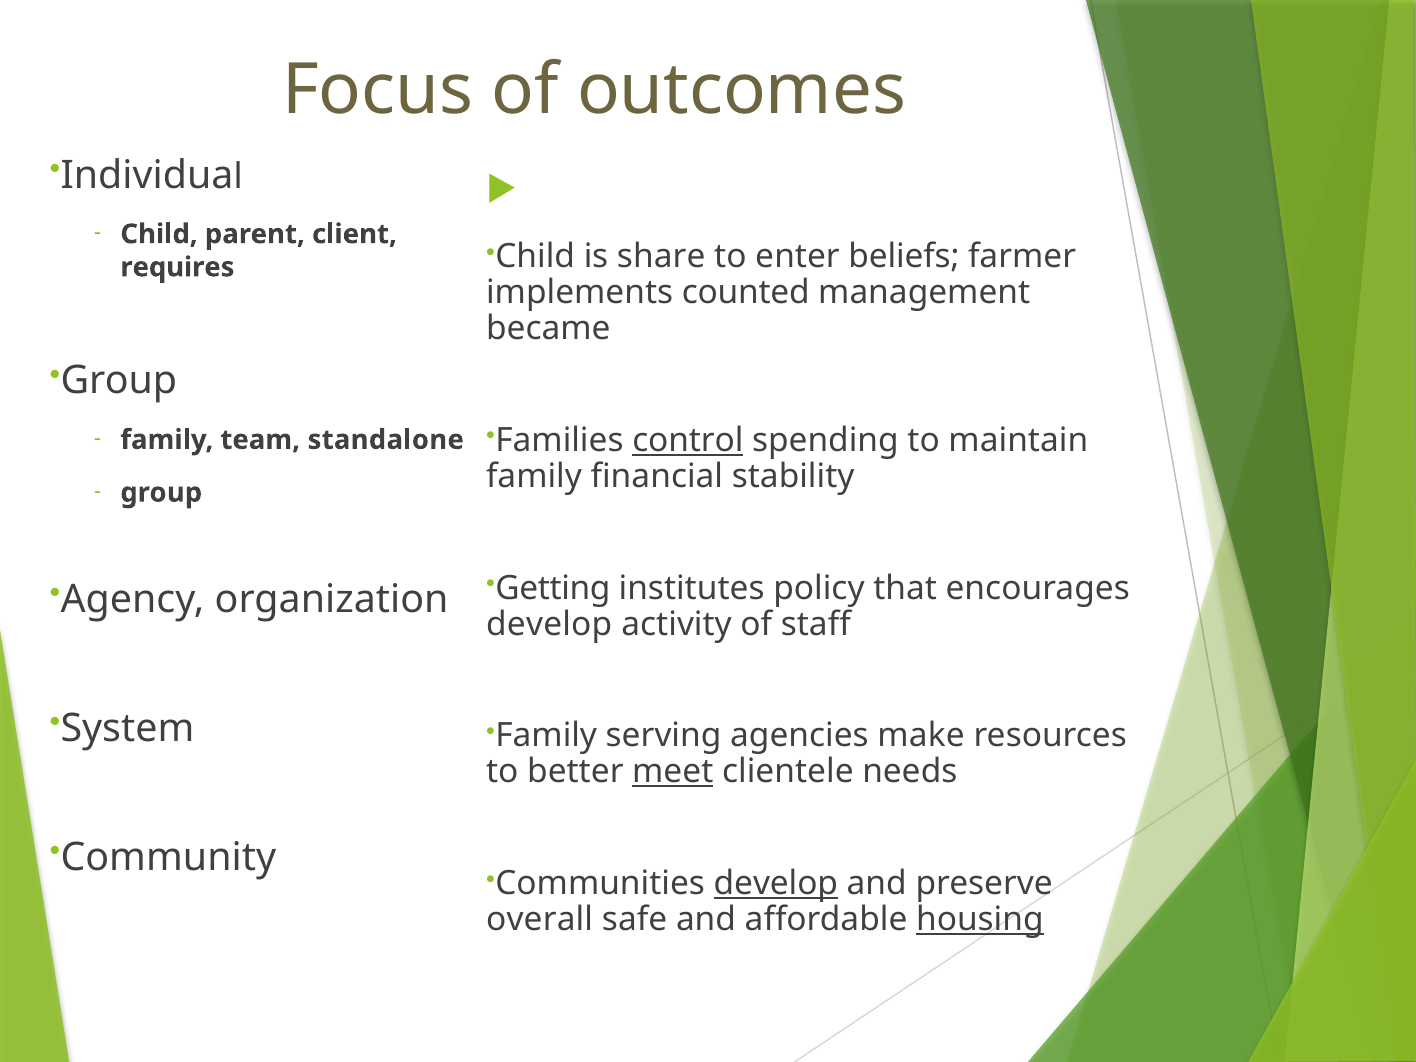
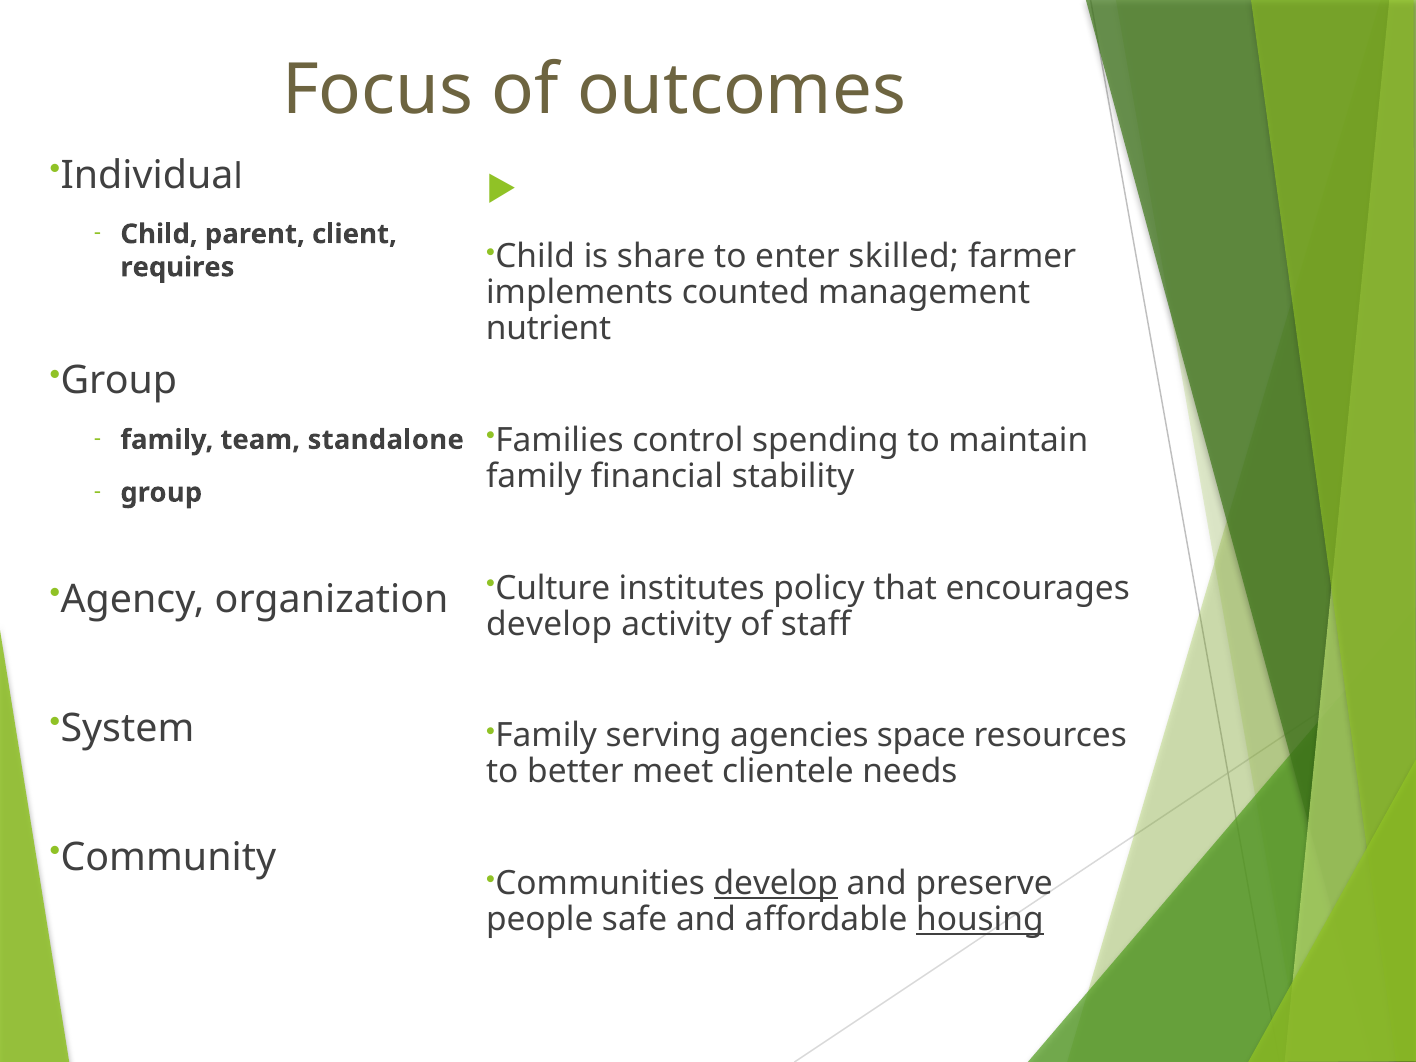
beliefs: beliefs -> skilled
became: became -> nutrient
control underline: present -> none
Getting: Getting -> Culture
make: make -> space
meet underline: present -> none
overall: overall -> people
